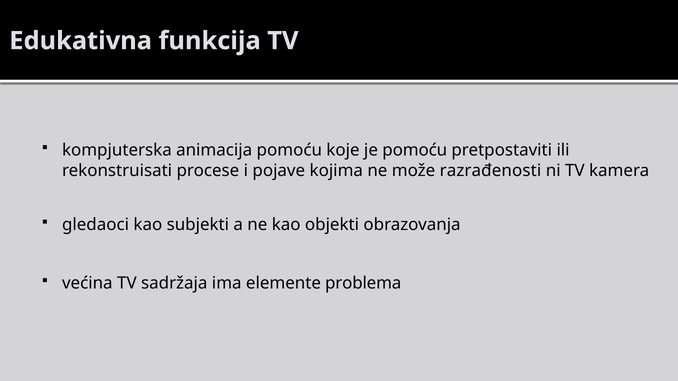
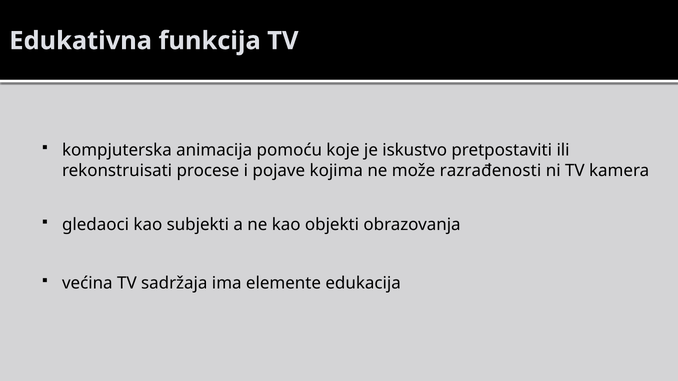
je pomoću: pomoću -> iskustvo
problema: problema -> edukacija
